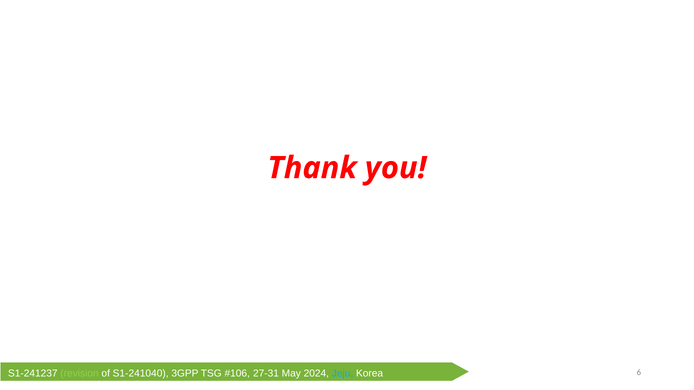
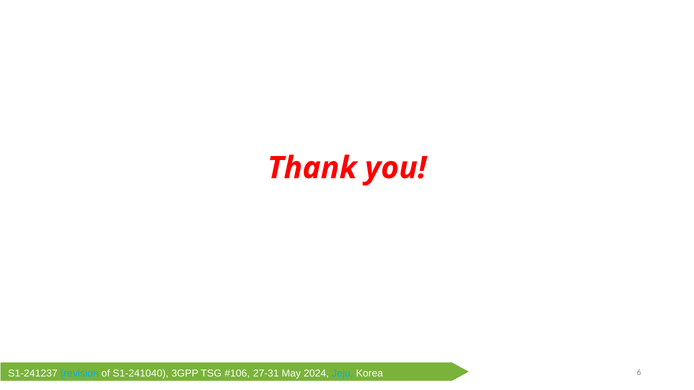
revision colour: light green -> light blue
